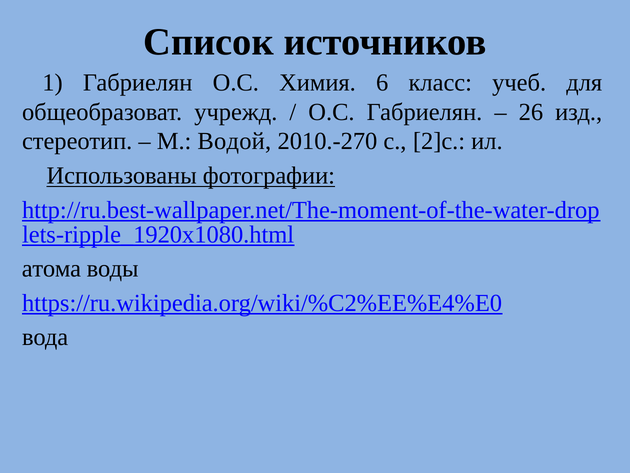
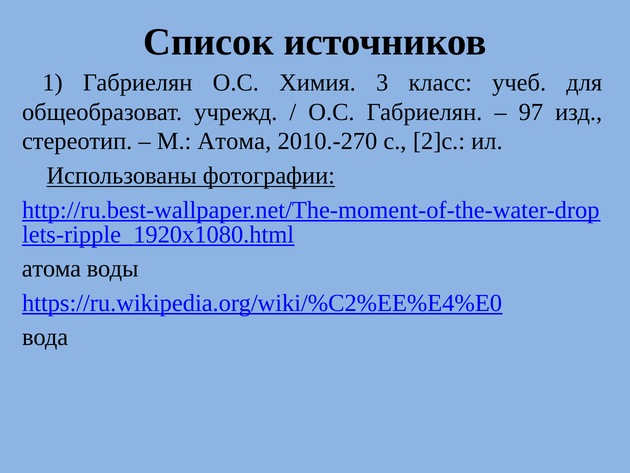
6: 6 -> 3
26: 26 -> 97
М Водой: Водой -> Атома
